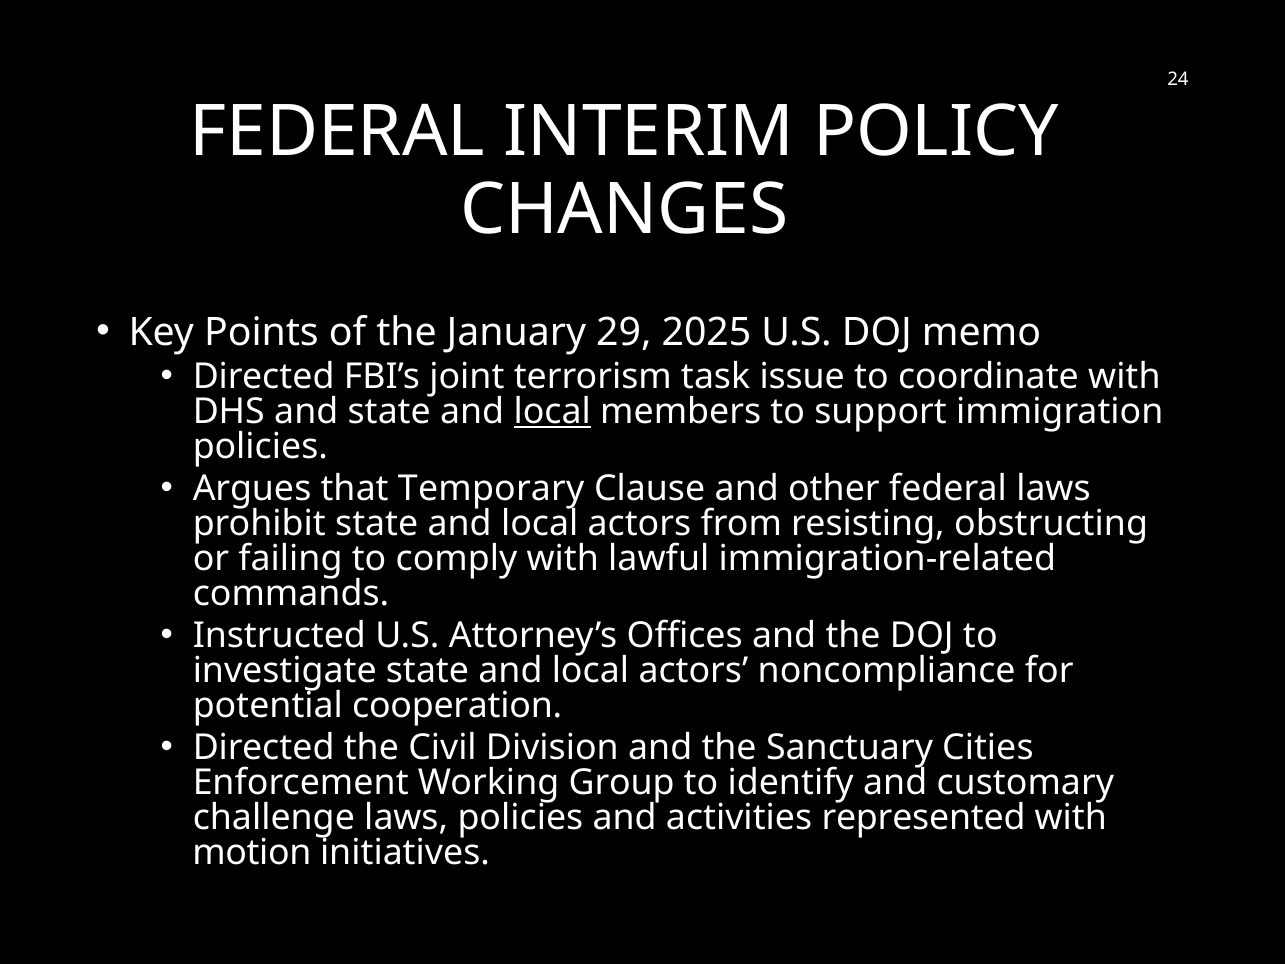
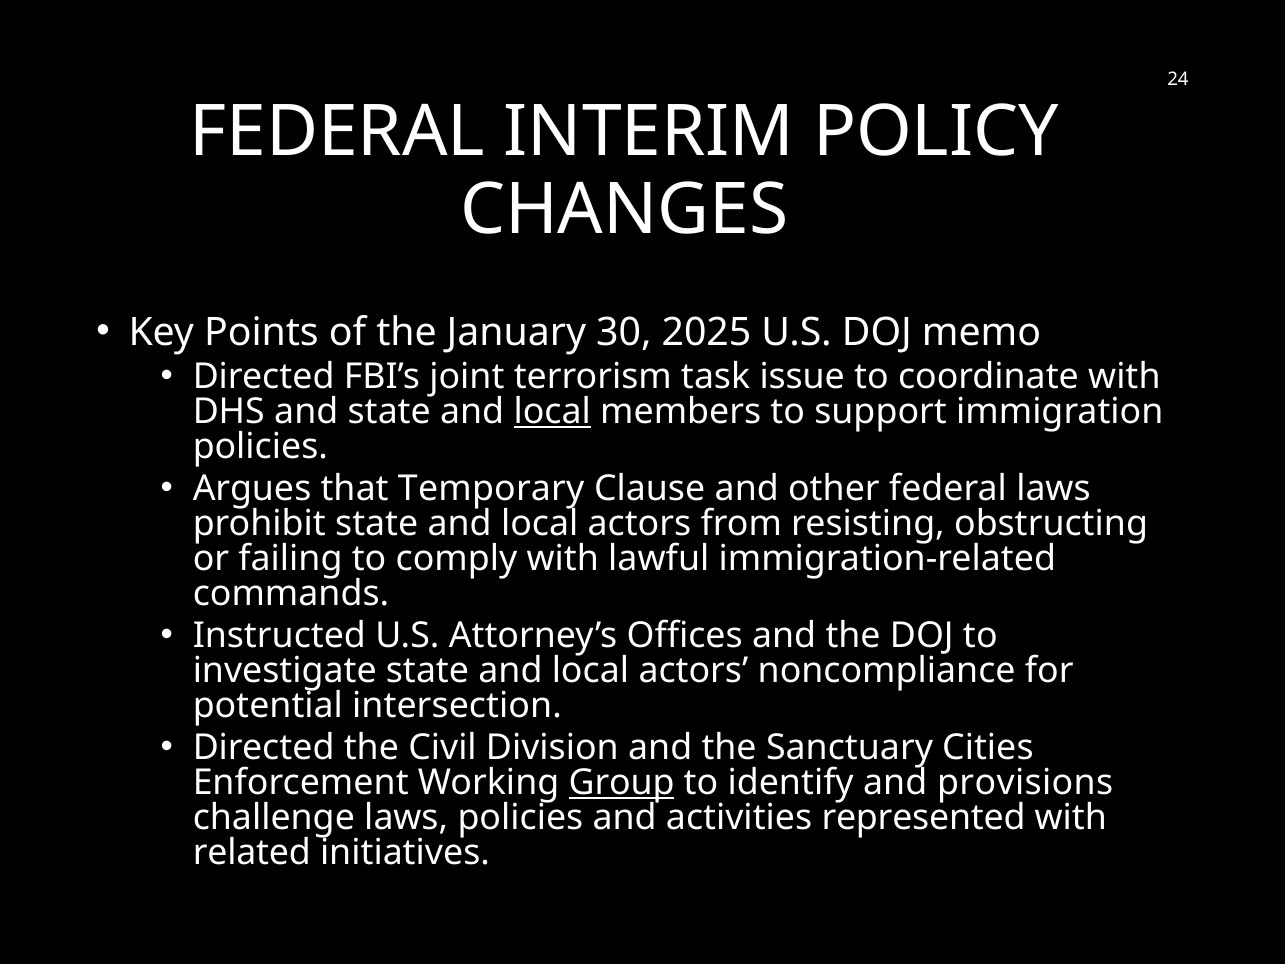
29: 29 -> 30
cooperation: cooperation -> intersection
Group underline: none -> present
customary: customary -> provisions
motion: motion -> related
